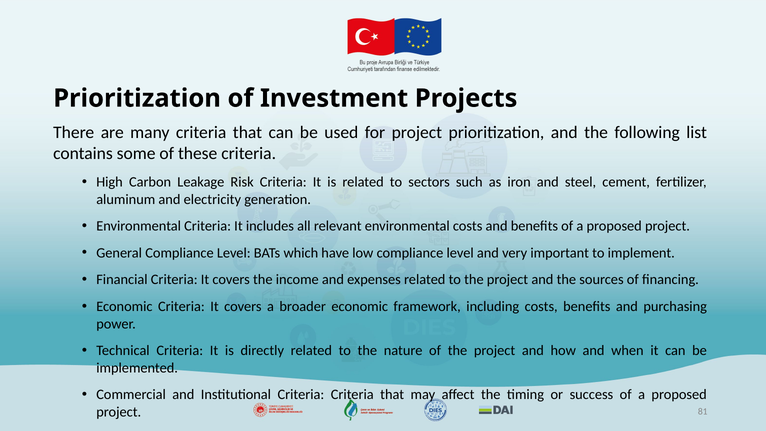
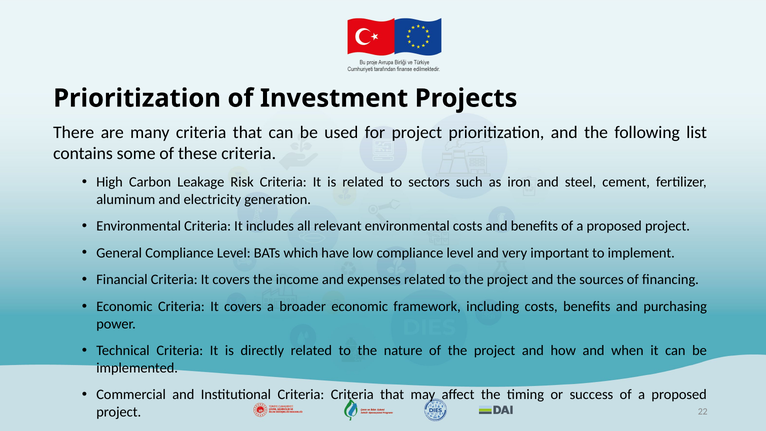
81: 81 -> 22
